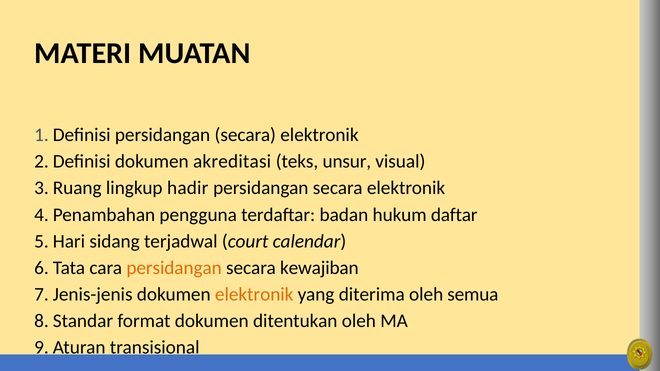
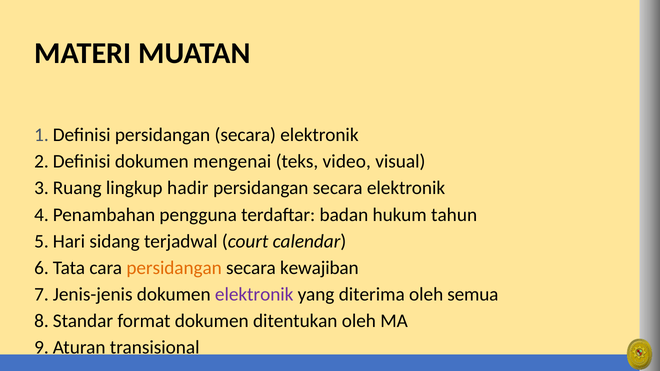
akreditasi: akreditasi -> mengenai
unsur: unsur -> video
daftar: daftar -> tahun
elektronik at (254, 295) colour: orange -> purple
